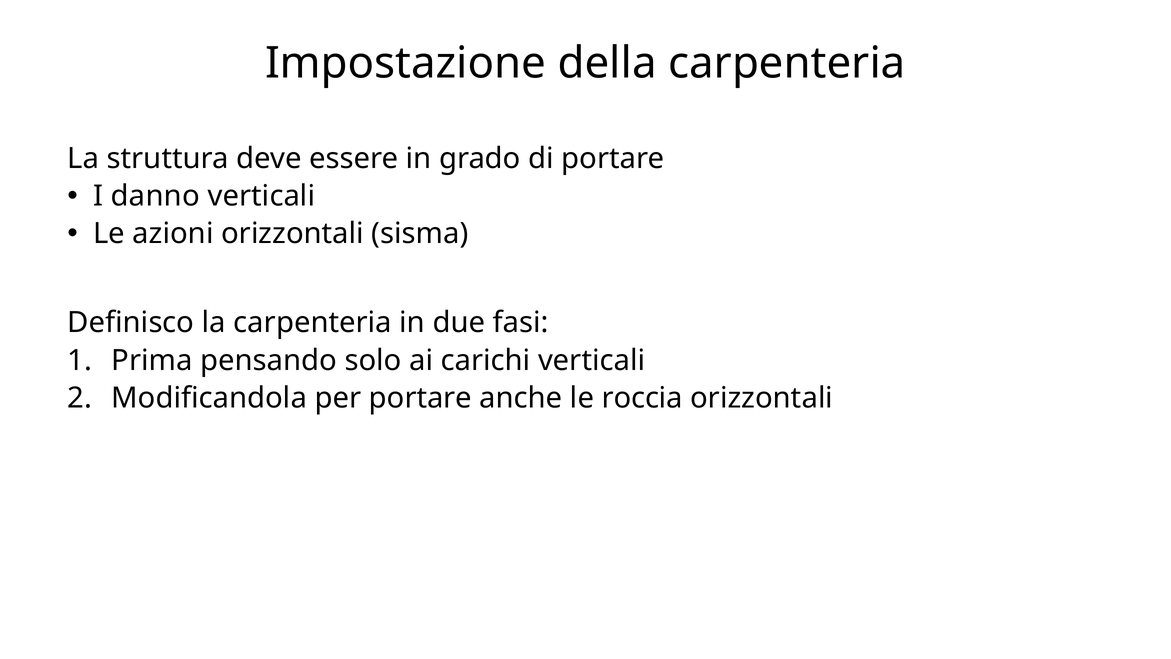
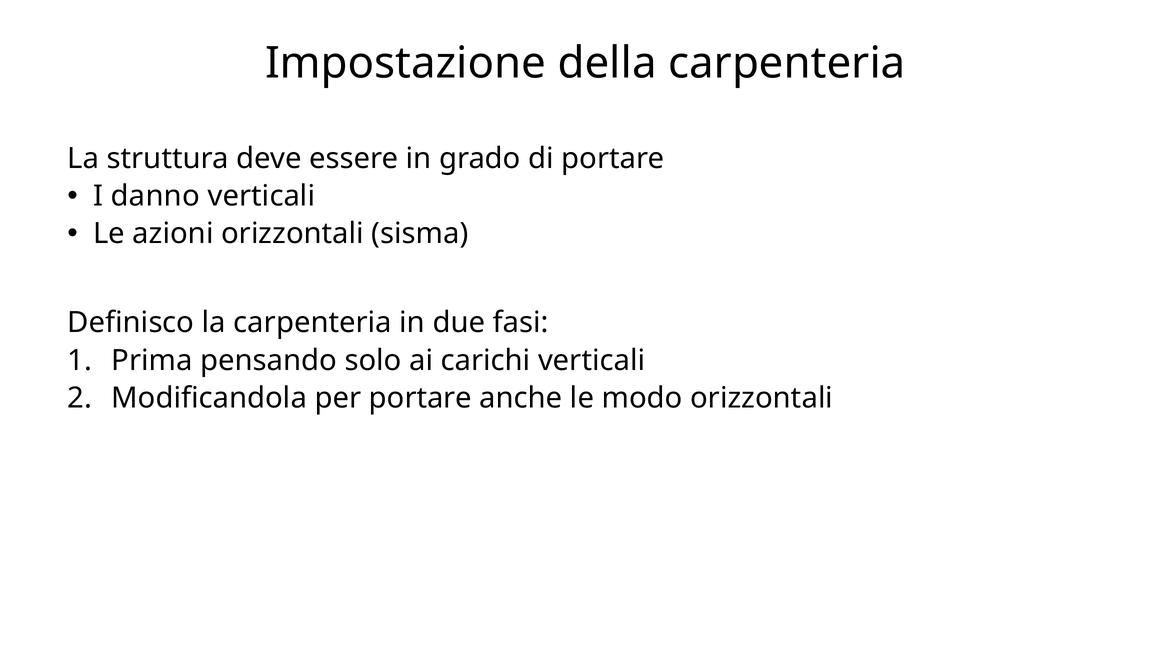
roccia: roccia -> modo
